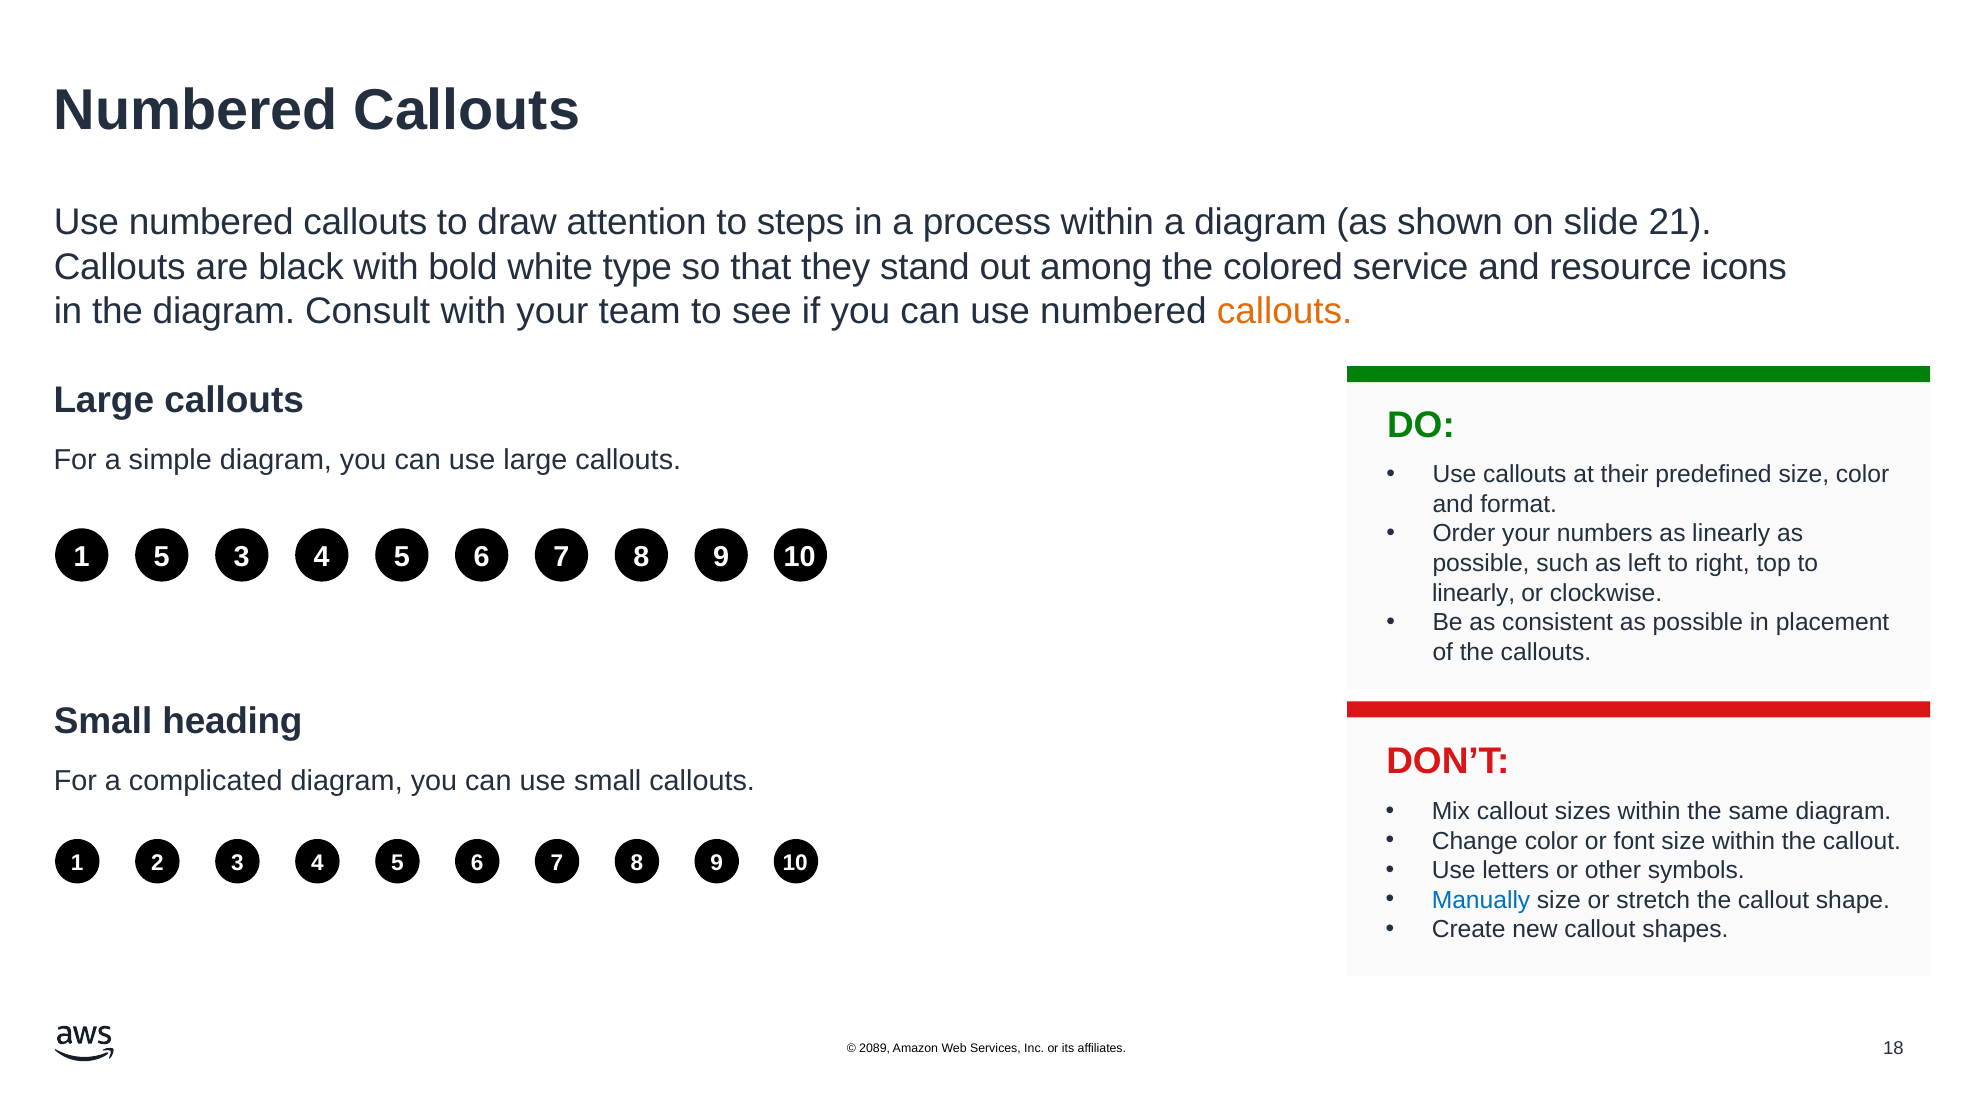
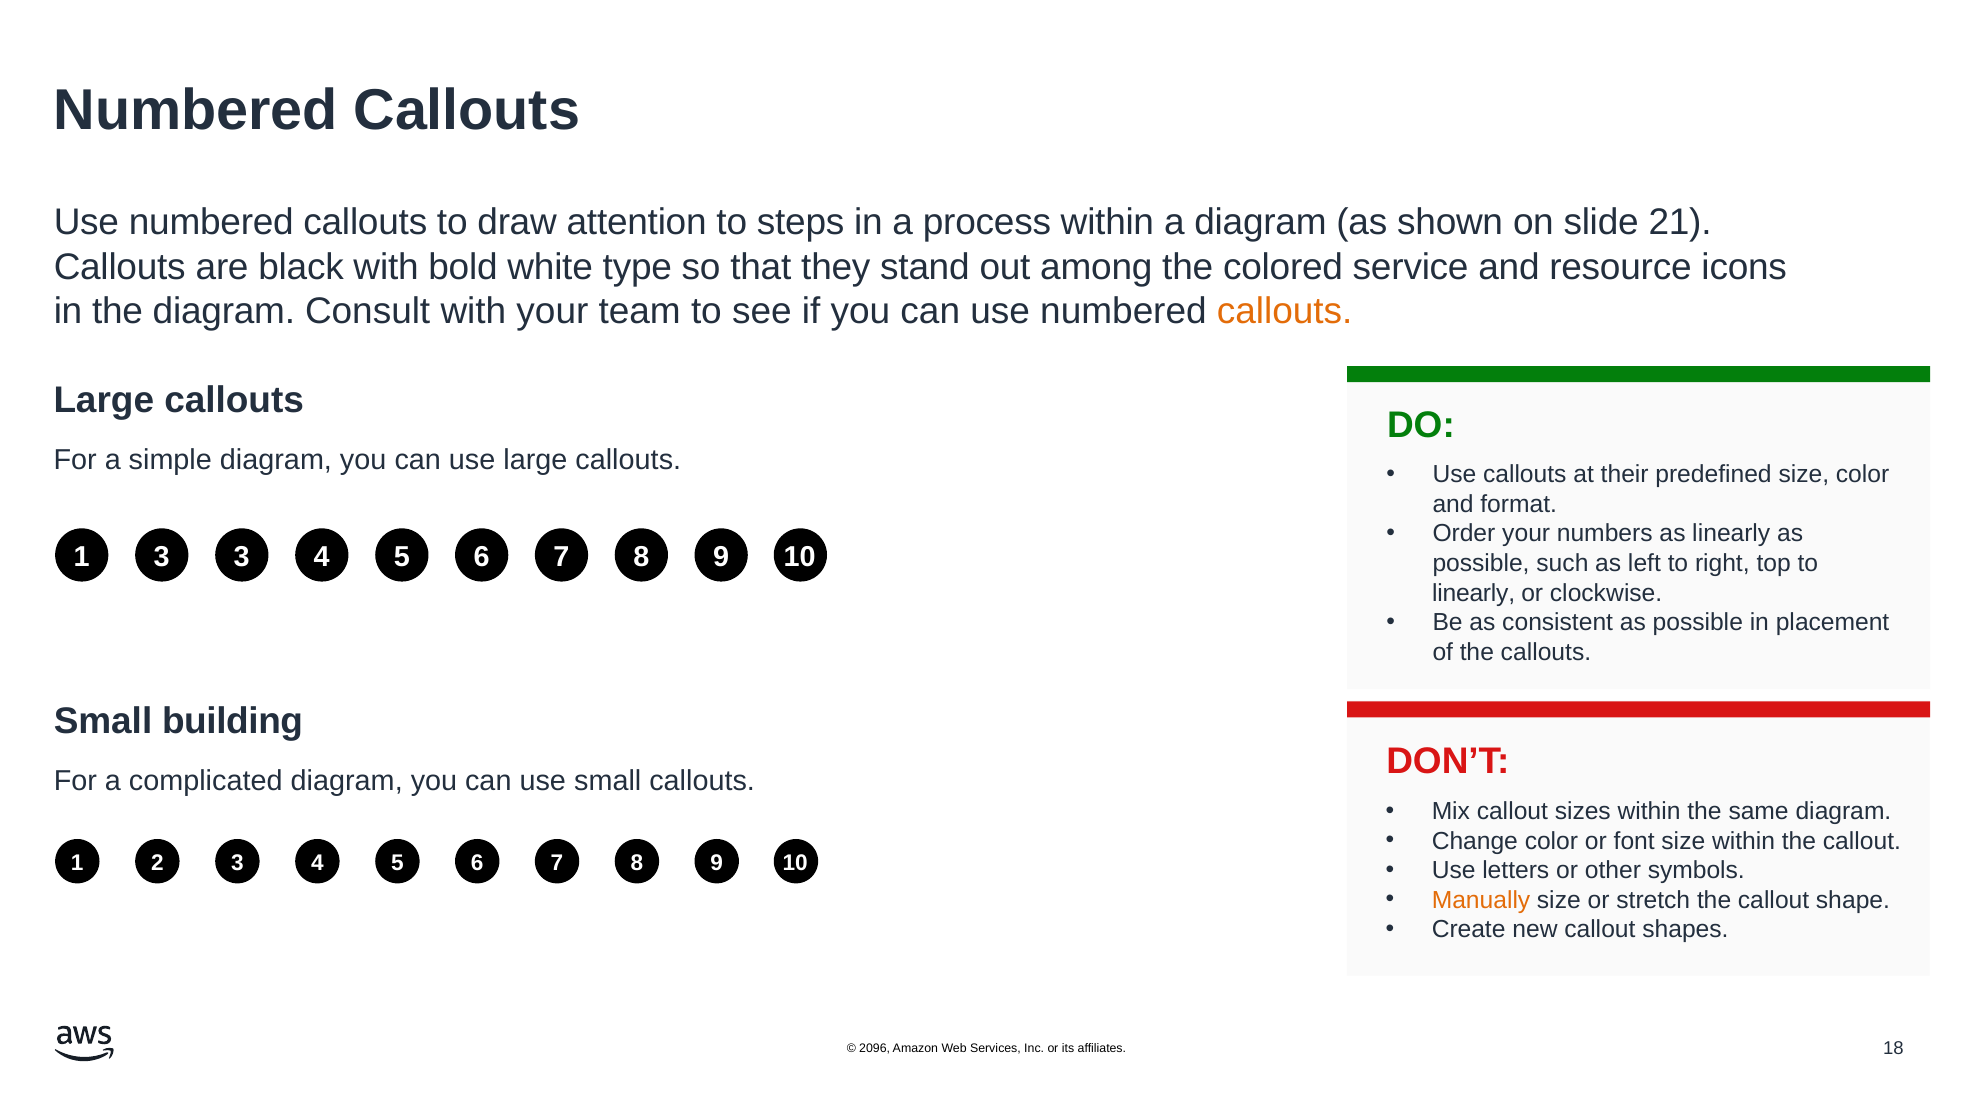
1 5: 5 -> 3
heading: heading -> building
Manually colour: blue -> orange
2089: 2089 -> 2096
